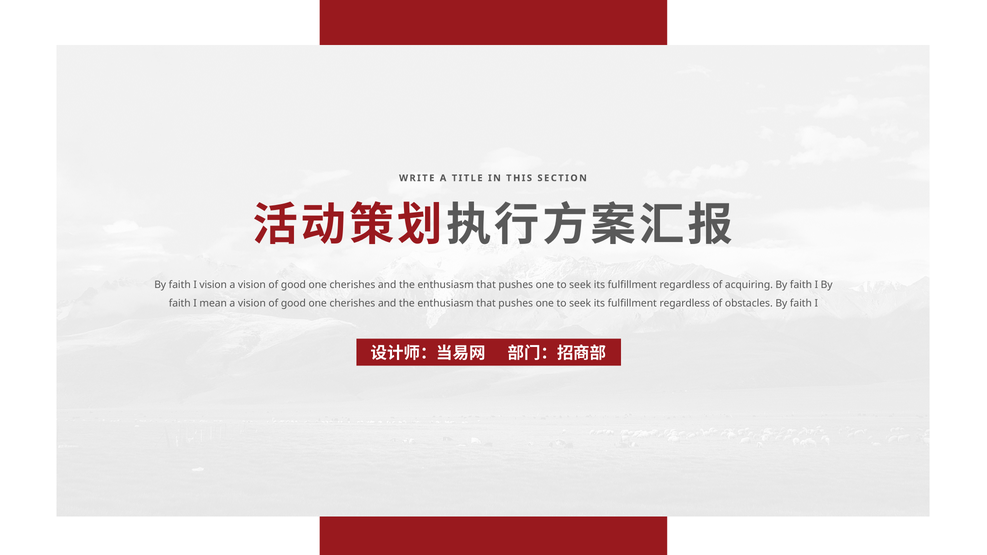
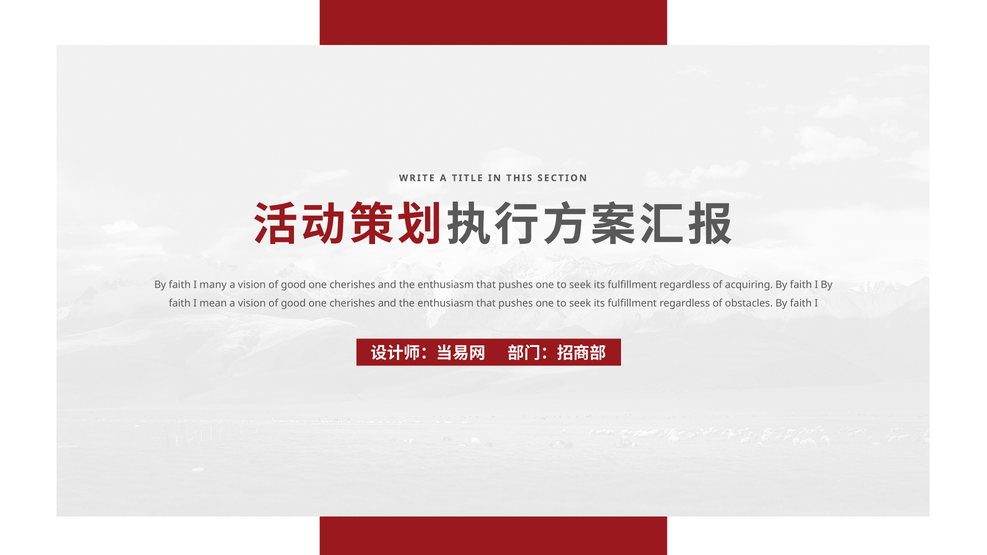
I vision: vision -> many
